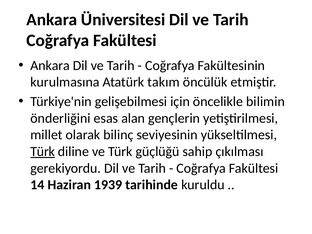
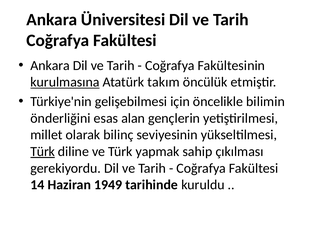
kurulmasına underline: none -> present
güçlüğü: güçlüğü -> yapmak
1939: 1939 -> 1949
